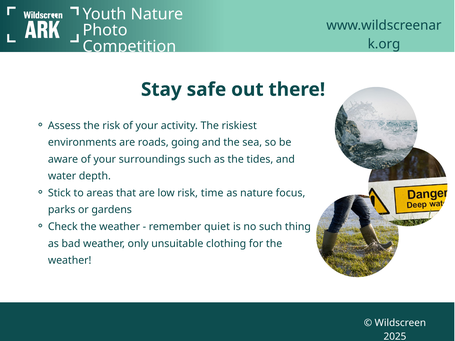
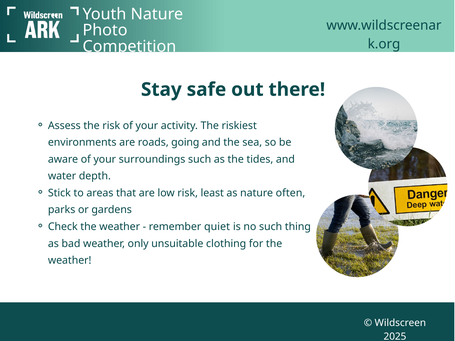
time: time -> least
focus: focus -> often
